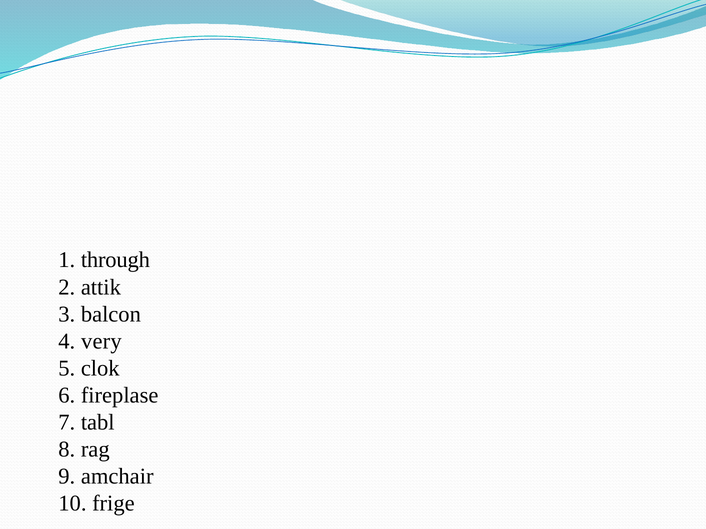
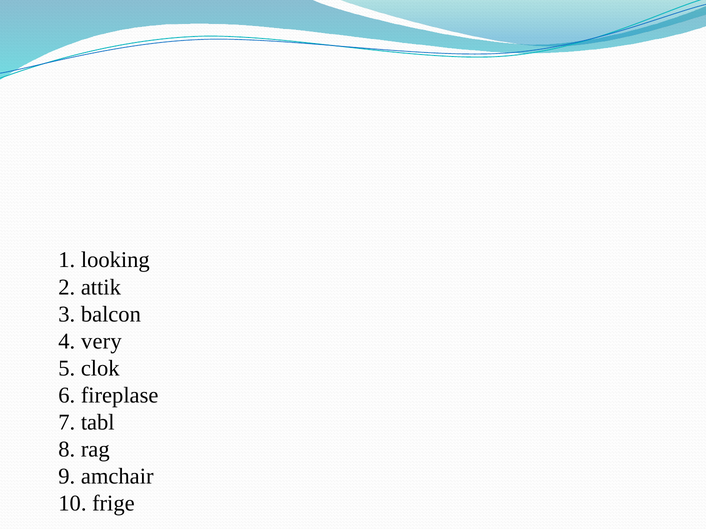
through: through -> looking
